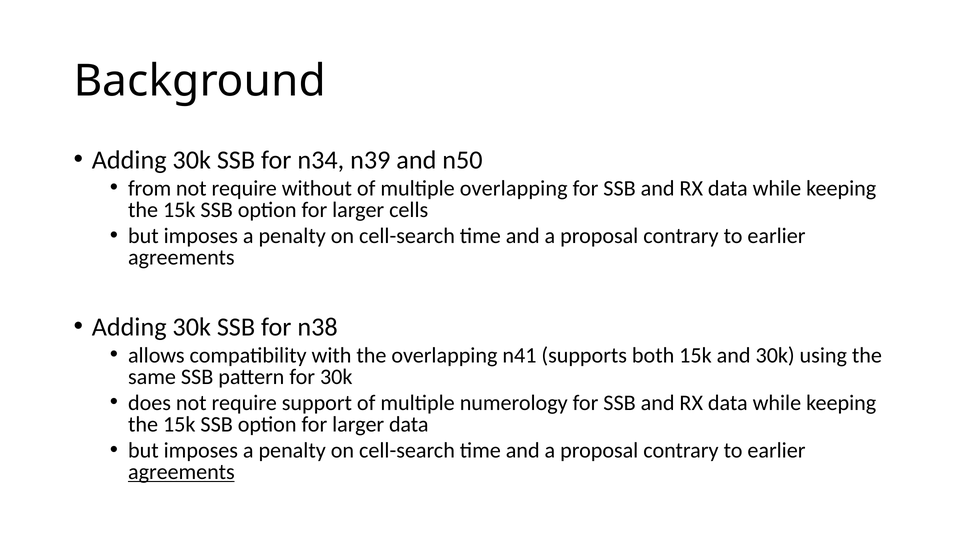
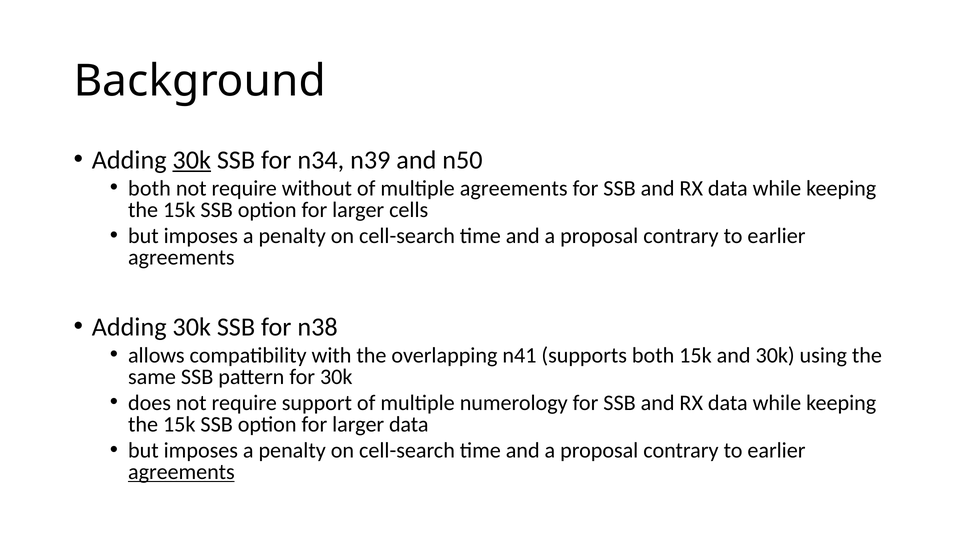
30k at (192, 160) underline: none -> present
from at (150, 188): from -> both
multiple overlapping: overlapping -> agreements
